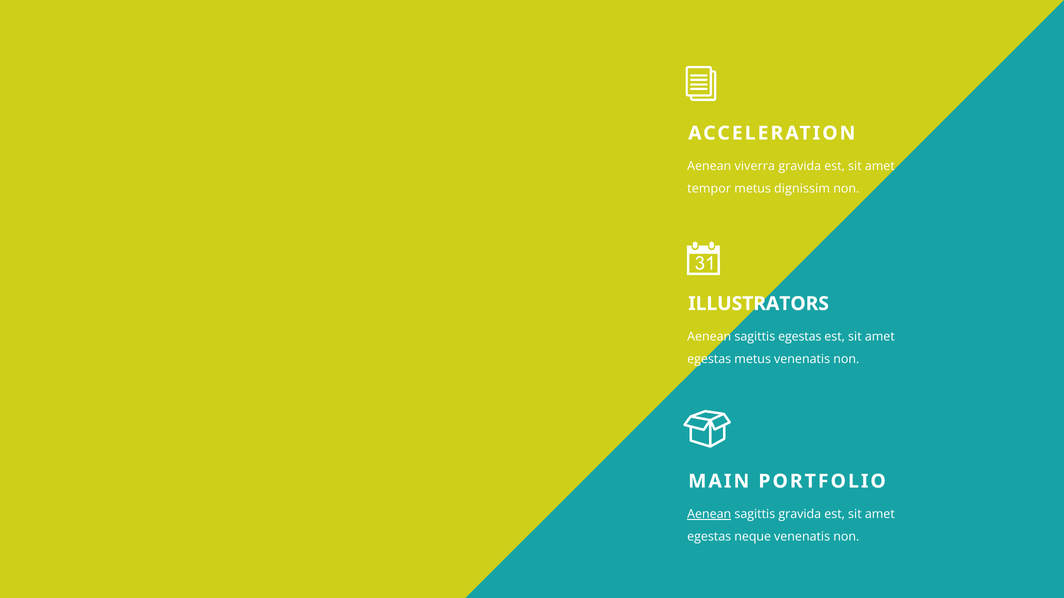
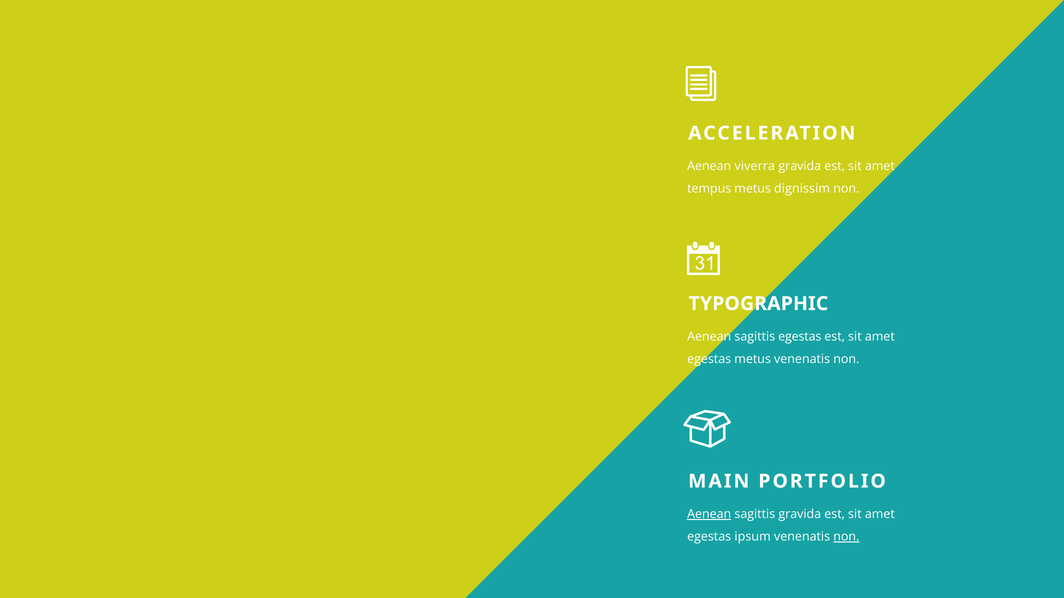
tempor: tempor -> tempus
ILLUSTRATORS: ILLUSTRATORS -> TYPOGRAPHIC
neque: neque -> ipsum
non at (846, 537) underline: none -> present
